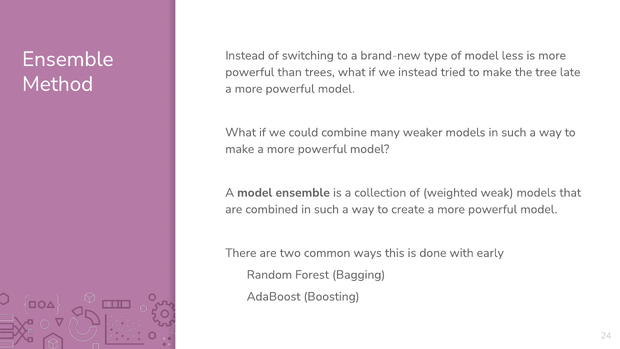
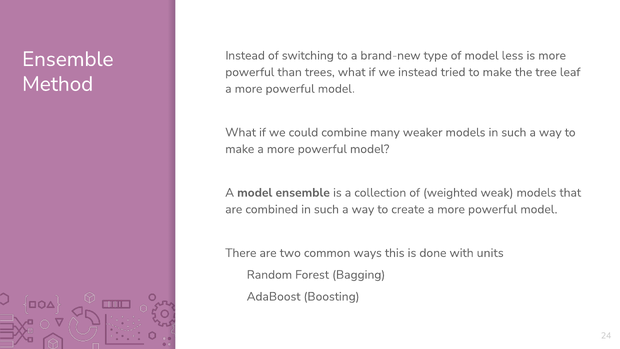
late: late -> leaf
early: early -> units
